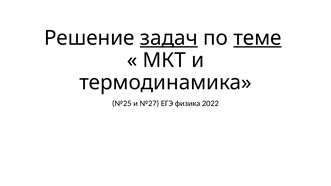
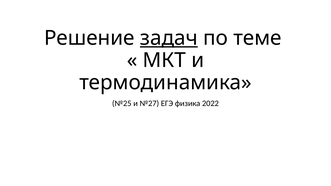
теме underline: present -> none
